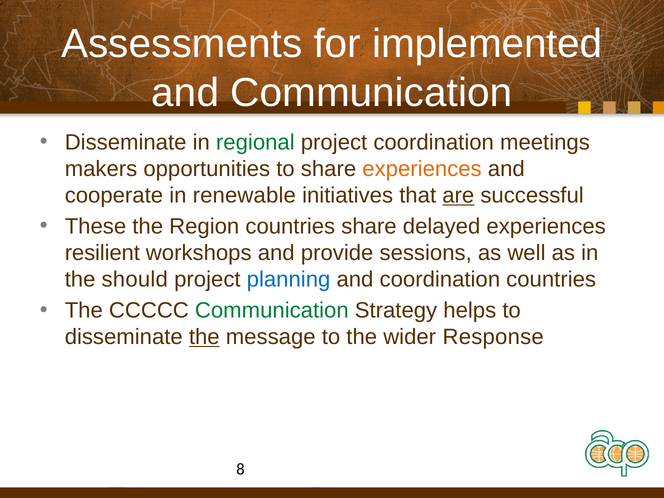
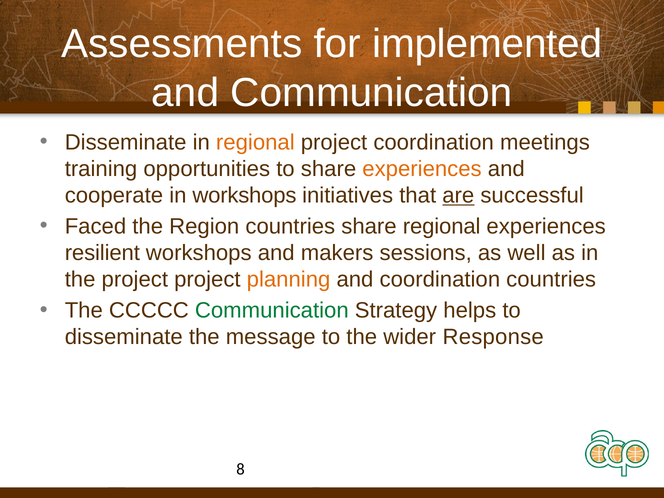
regional at (255, 142) colour: green -> orange
makers: makers -> training
in renewable: renewable -> workshops
These: These -> Faced
share delayed: delayed -> regional
provide: provide -> makers
the should: should -> project
planning colour: blue -> orange
the at (204, 337) underline: present -> none
